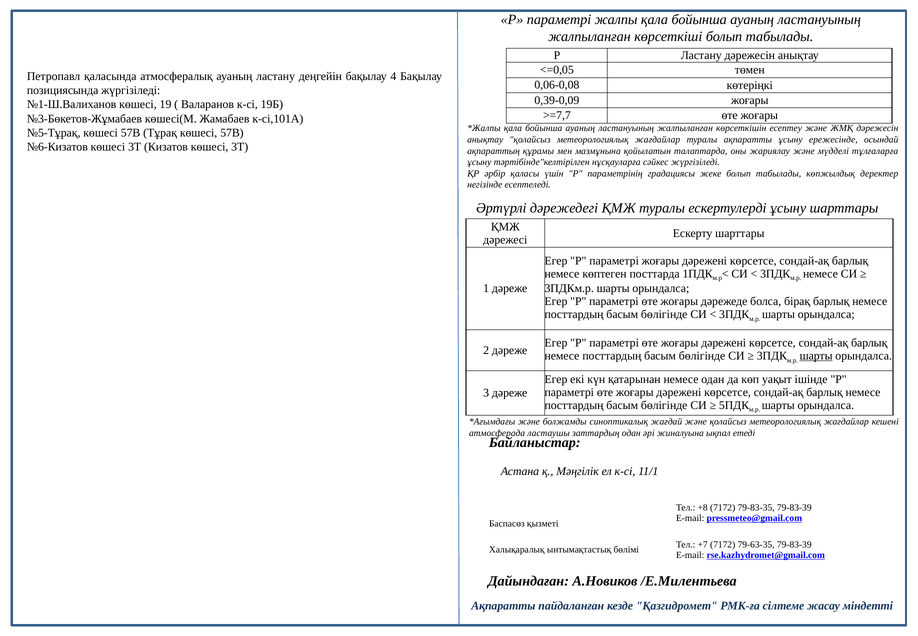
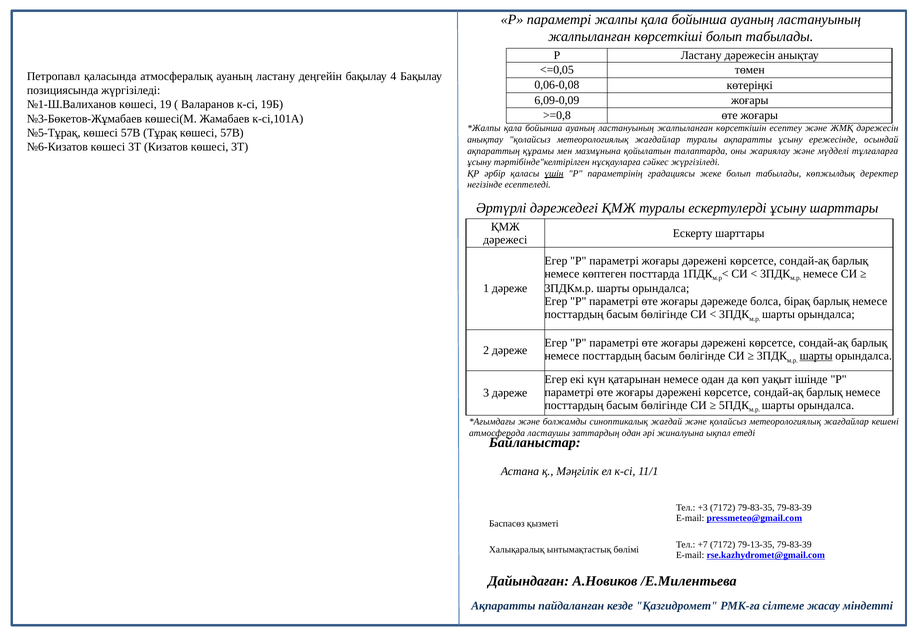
0,39-0,09: 0,39-0,09 -> 6,09-0,09
>=7,7: >=7,7 -> >=0,8
үшін underline: none -> present
+8: +8 -> +3
79-63-35: 79-63-35 -> 79-13-35
